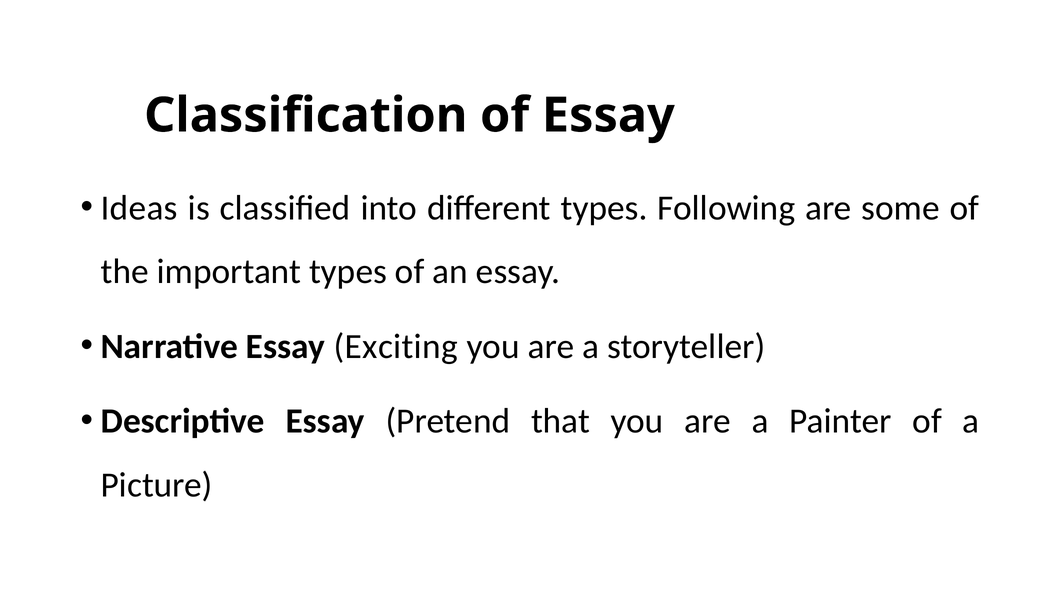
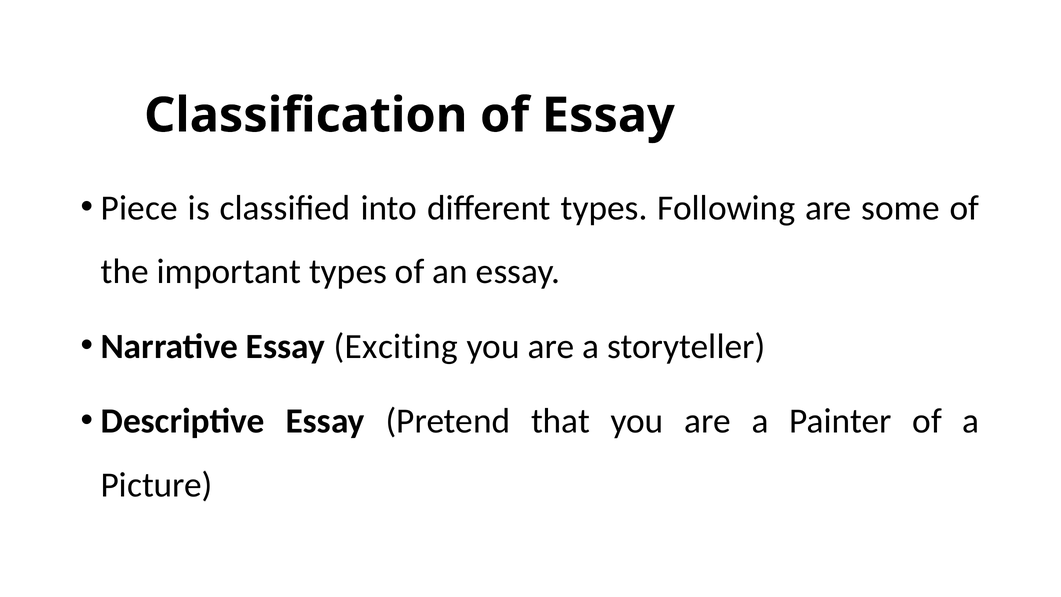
Ideas: Ideas -> Piece
